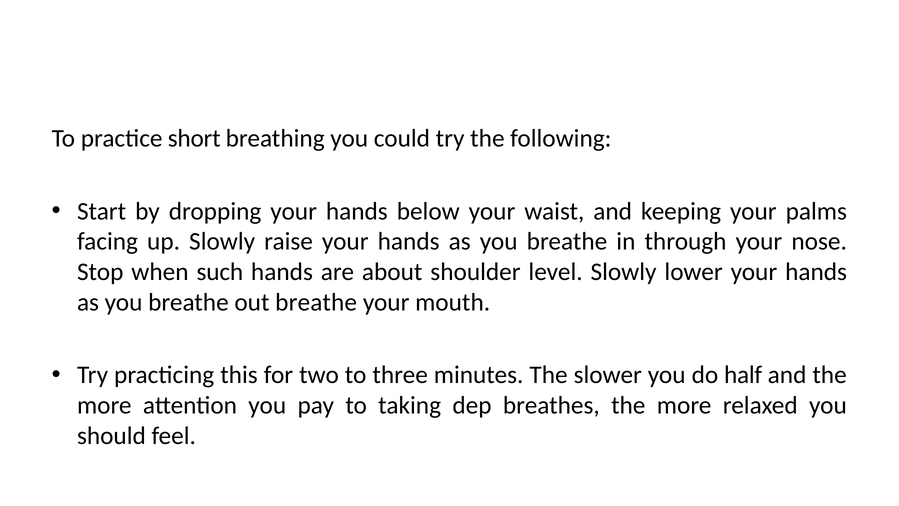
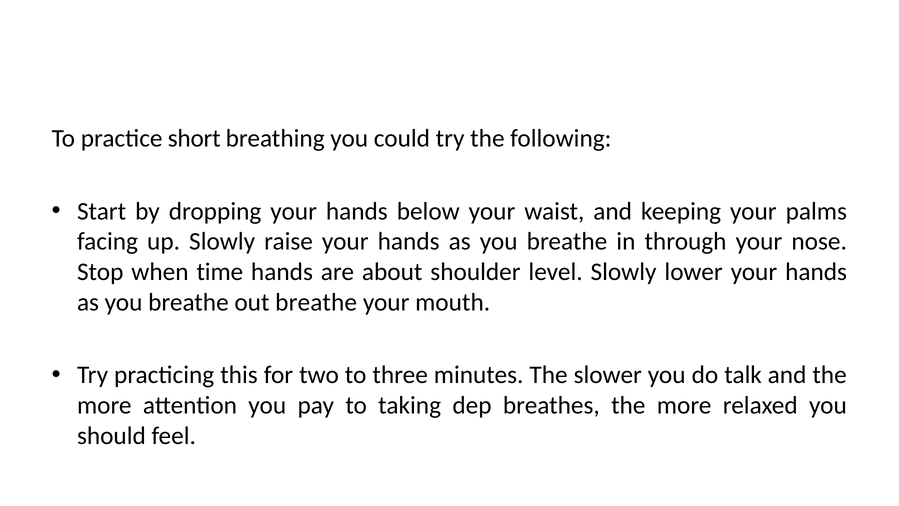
such: such -> time
half: half -> talk
